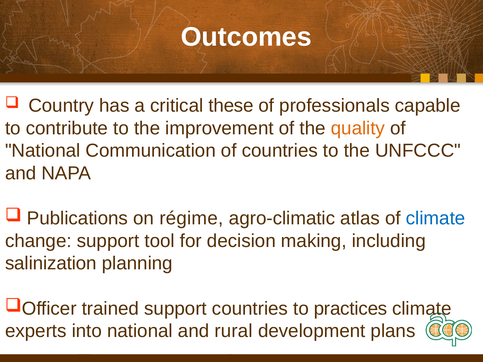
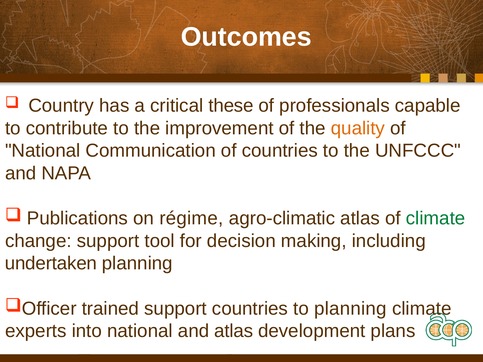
climate at (436, 219) colour: blue -> green
salinization: salinization -> undertaken
to practices: practices -> planning
and rural: rural -> atlas
